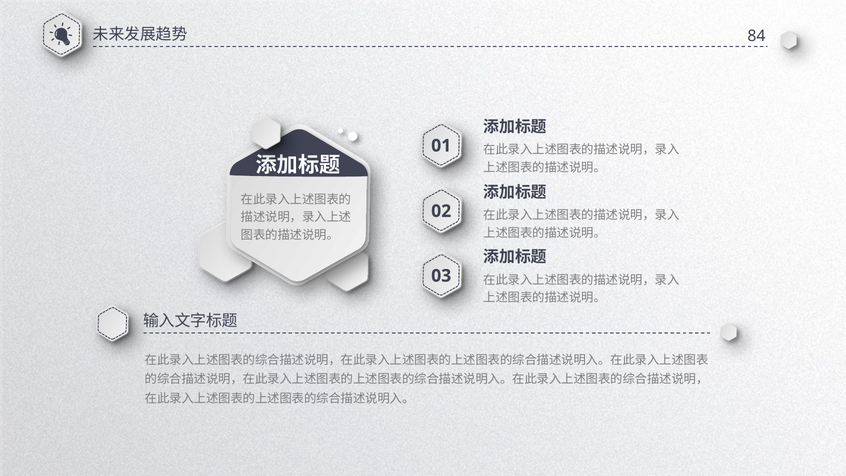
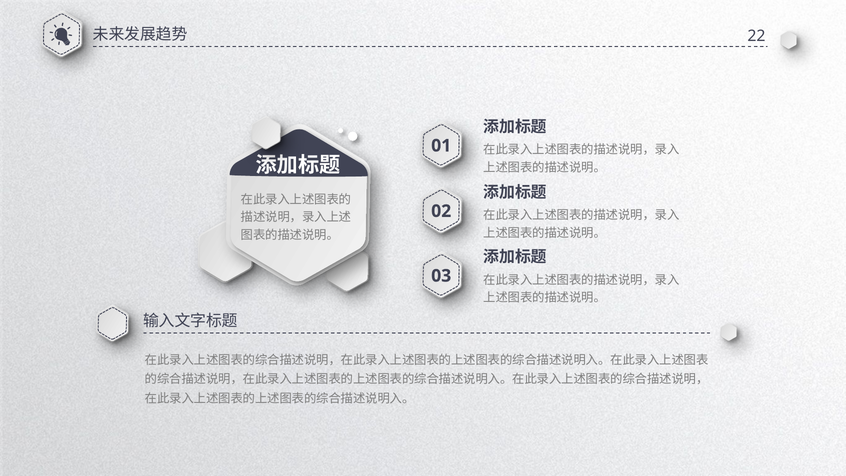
84: 84 -> 22
